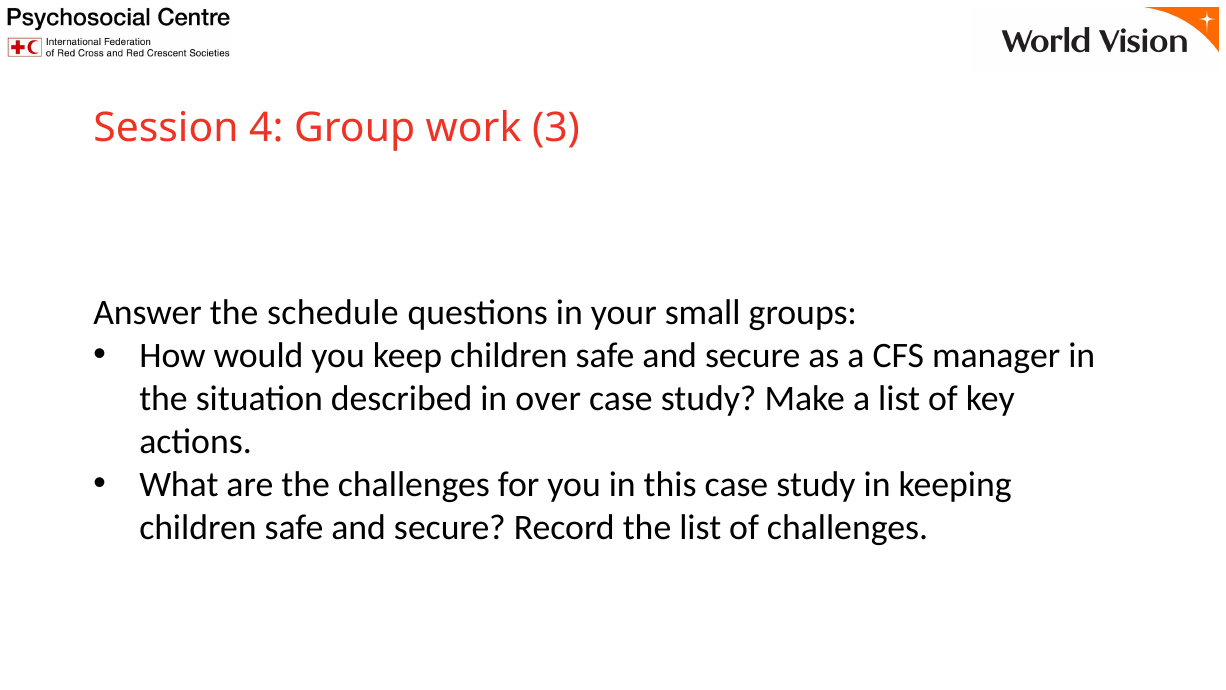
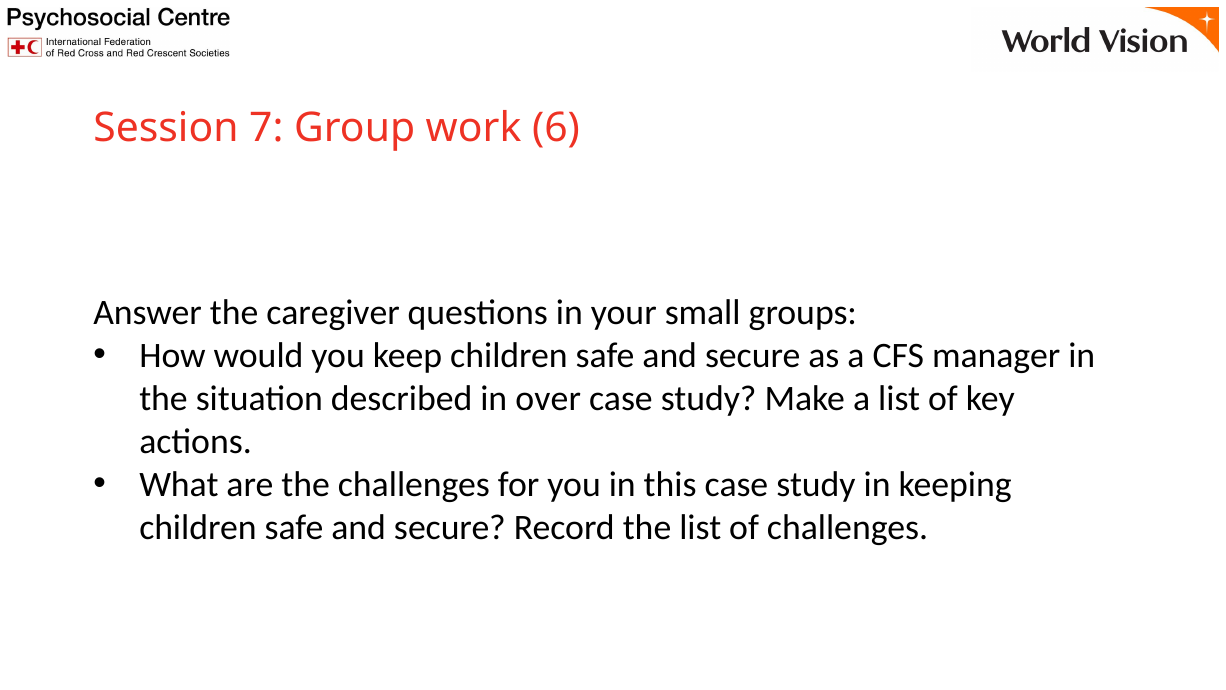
4: 4 -> 7
3: 3 -> 6
schedule: schedule -> caregiver
